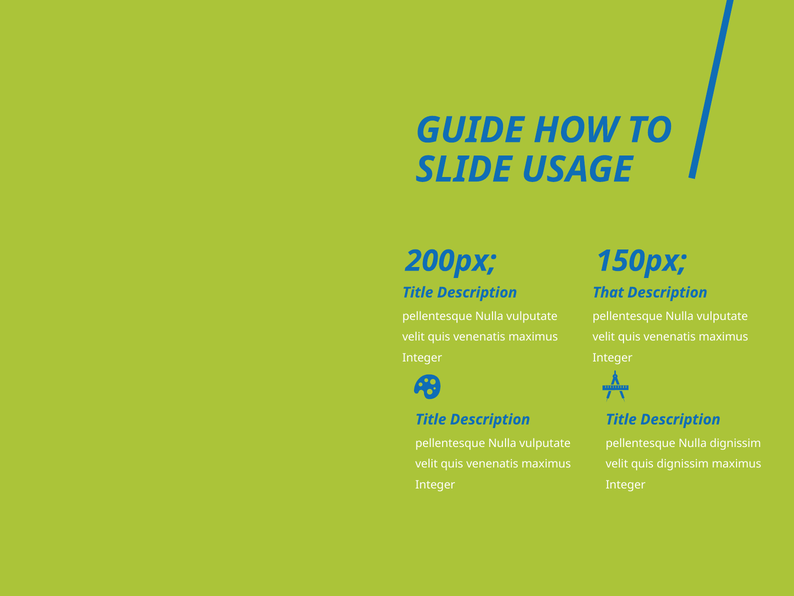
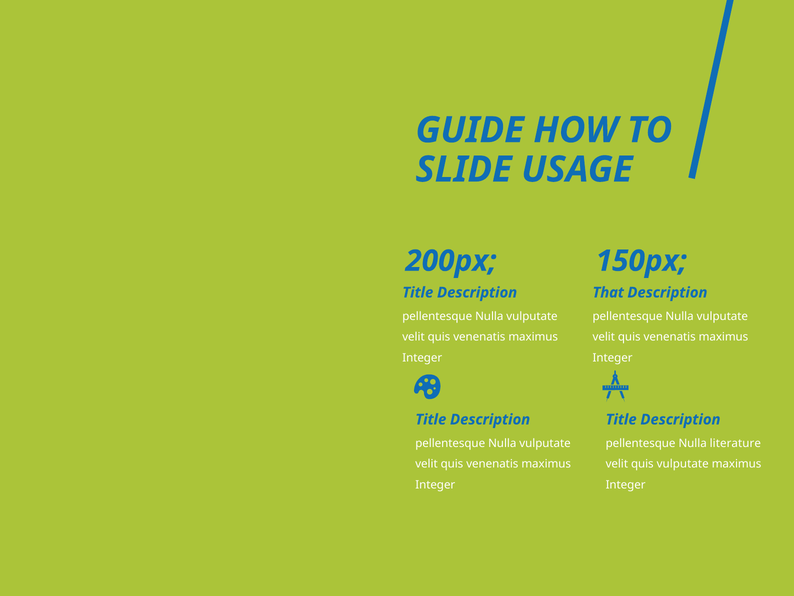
Nulla dignissim: dignissim -> literature
quis dignissim: dignissim -> vulputate
